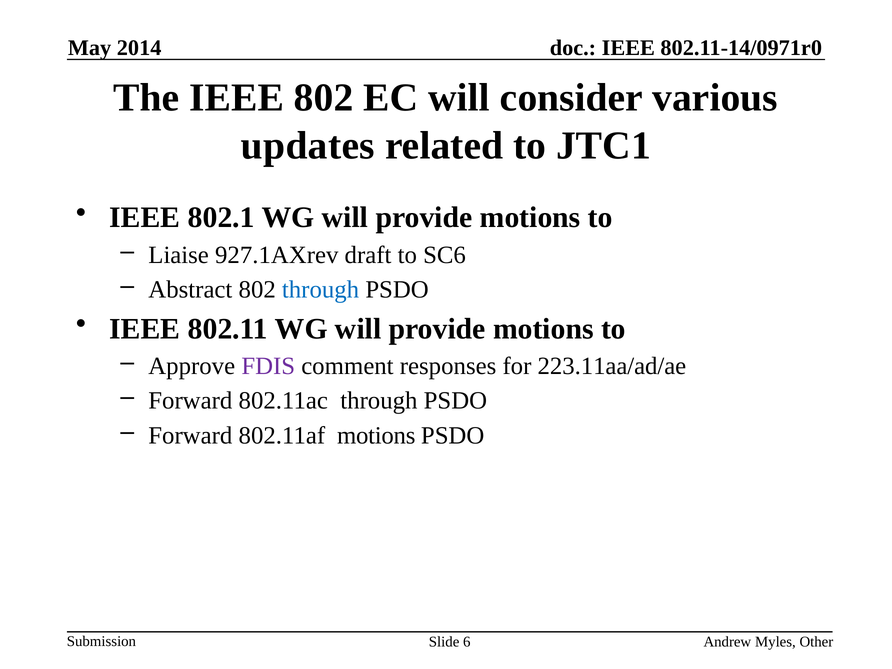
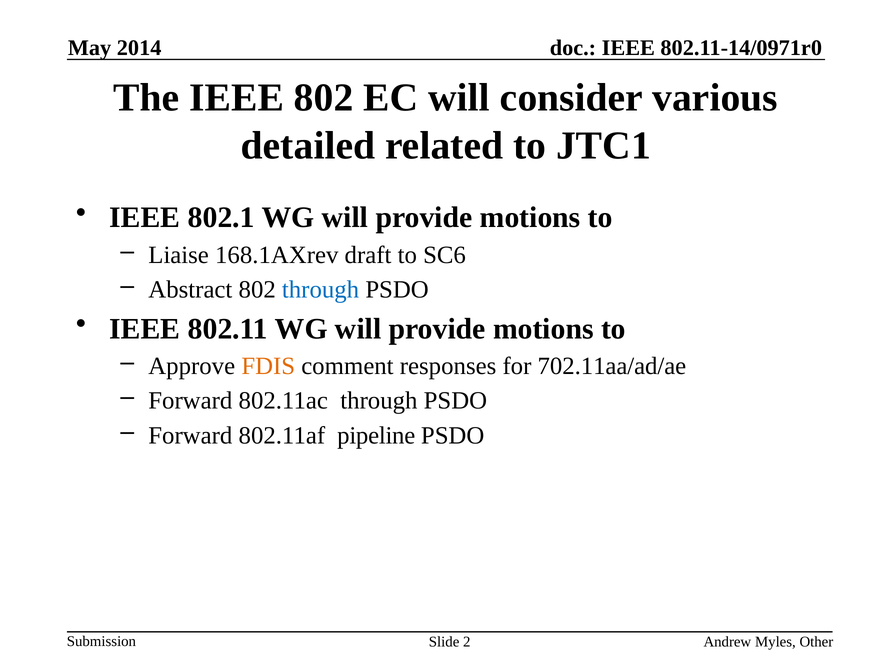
updates: updates -> detailed
927.1AXrev: 927.1AXrev -> 168.1AXrev
FDIS colour: purple -> orange
223.11aa/ad/ae: 223.11aa/ad/ae -> 702.11aa/ad/ae
802.11af motions: motions -> pipeline
6: 6 -> 2
